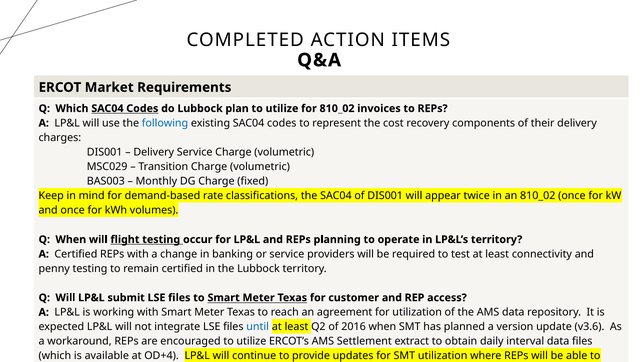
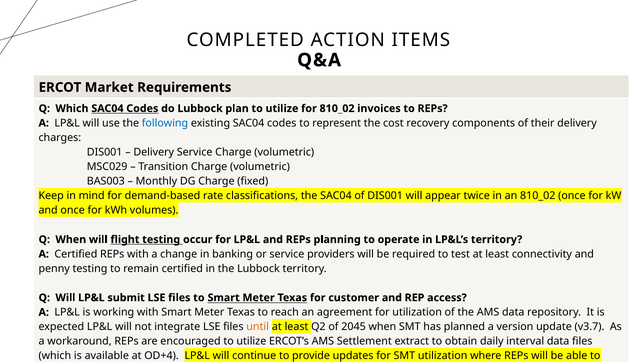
until colour: blue -> orange
2016: 2016 -> 2045
v3.6: v3.6 -> v3.7
